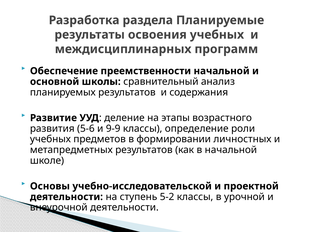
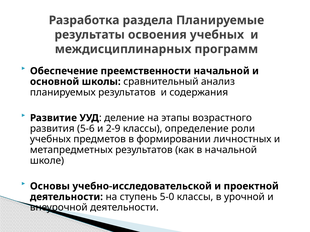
9-9: 9-9 -> 2-9
5-2: 5-2 -> 5-0
